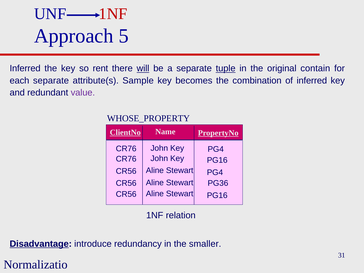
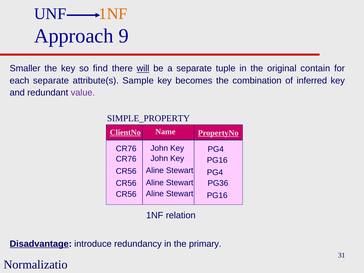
1NF at (113, 14) colour: red -> orange
5: 5 -> 9
Inferred at (25, 68): Inferred -> Smaller
rent: rent -> find
tuple underline: present -> none
WHOSE_PROPERTY: WHOSE_PROPERTY -> SIMPLE_PROPERTY
smaller: smaller -> primary
